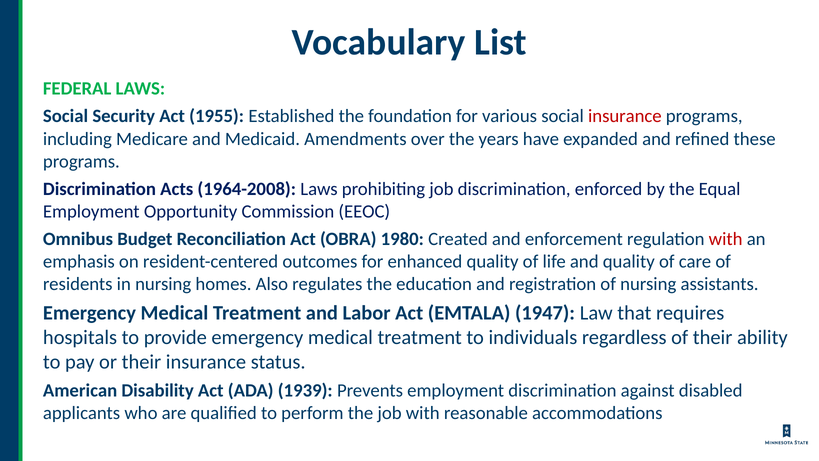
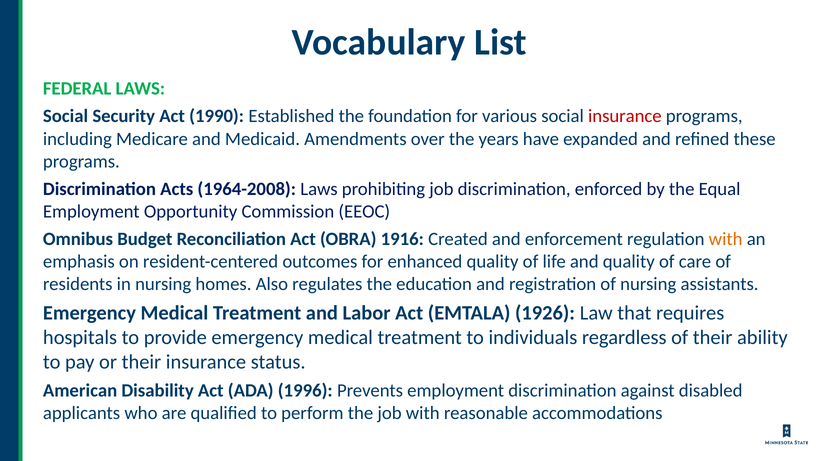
1955: 1955 -> 1990
1980: 1980 -> 1916
with at (726, 239) colour: red -> orange
1947: 1947 -> 1926
1939: 1939 -> 1996
